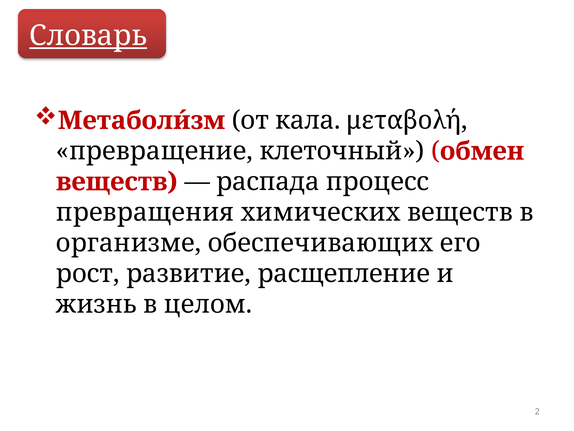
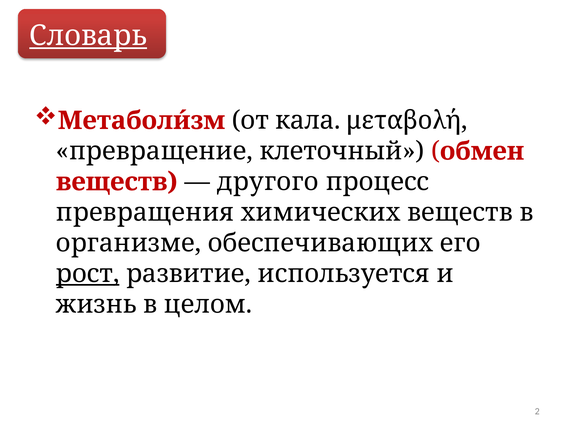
распада: распада -> другого
рост underline: none -> present
расщепление: расщепление -> используется
